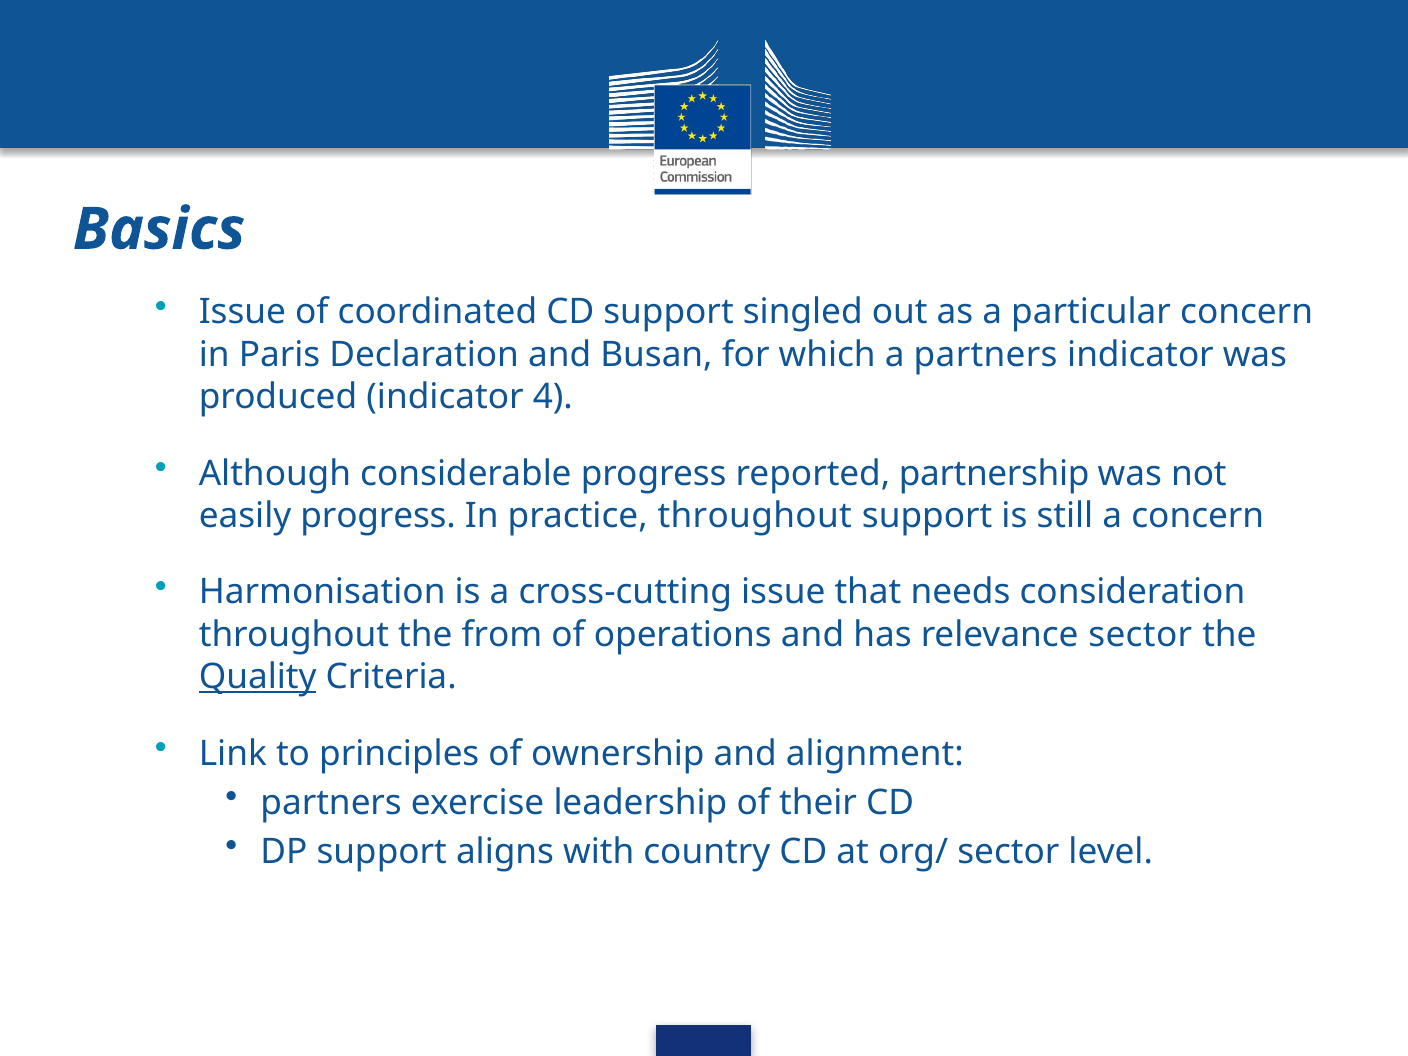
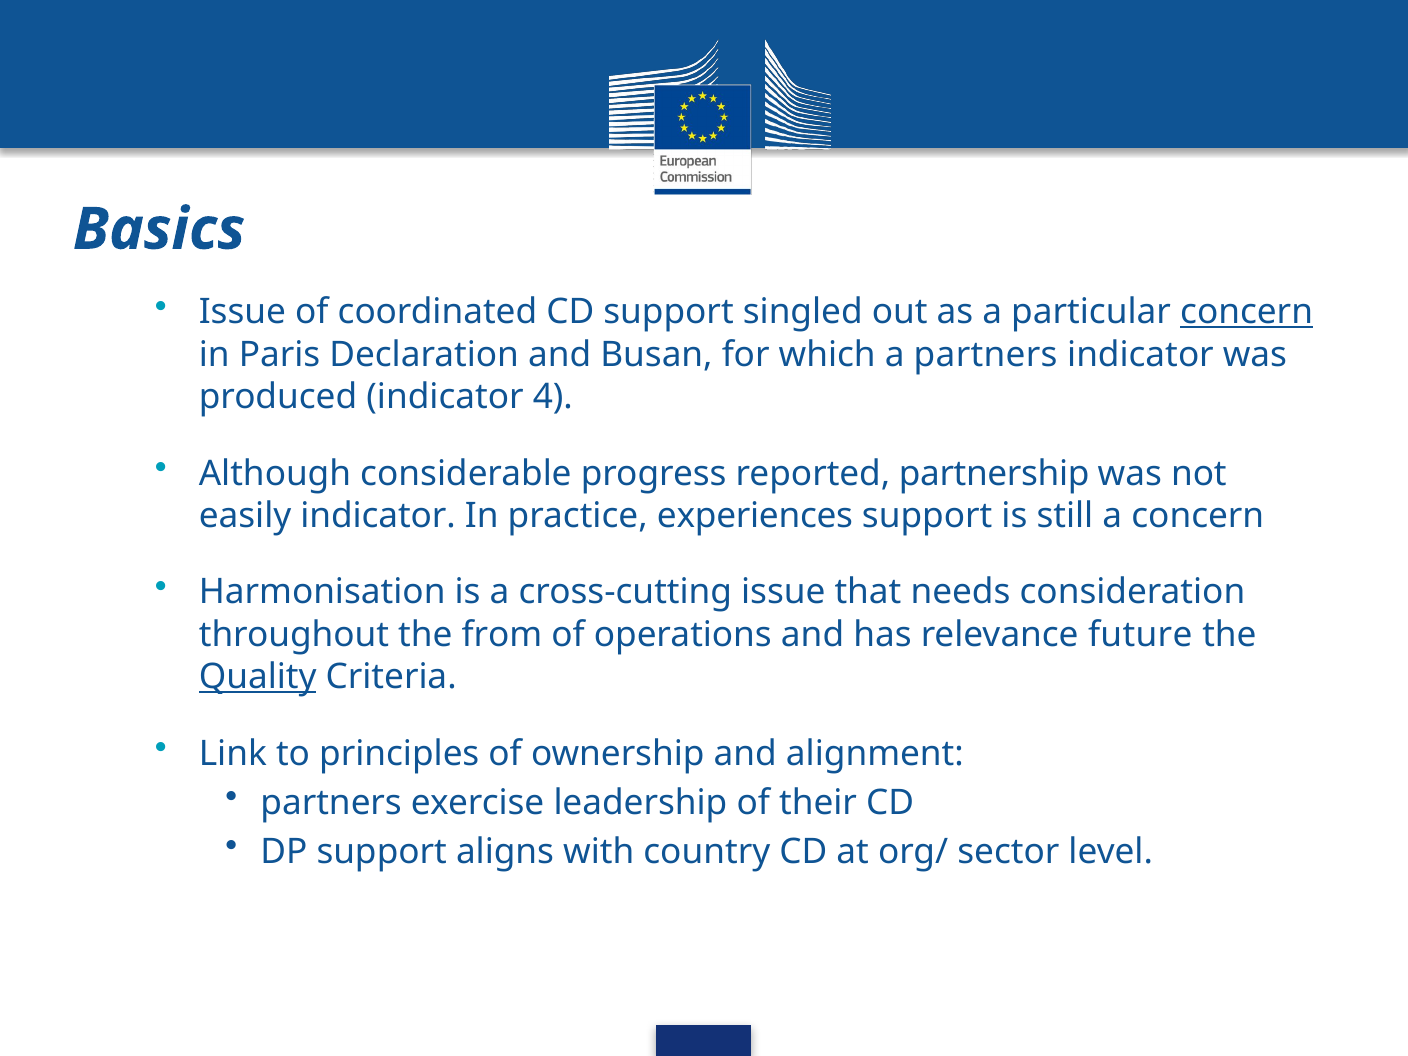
concern at (1247, 312) underline: none -> present
easily progress: progress -> indicator
practice throughout: throughout -> experiences
relevance sector: sector -> future
